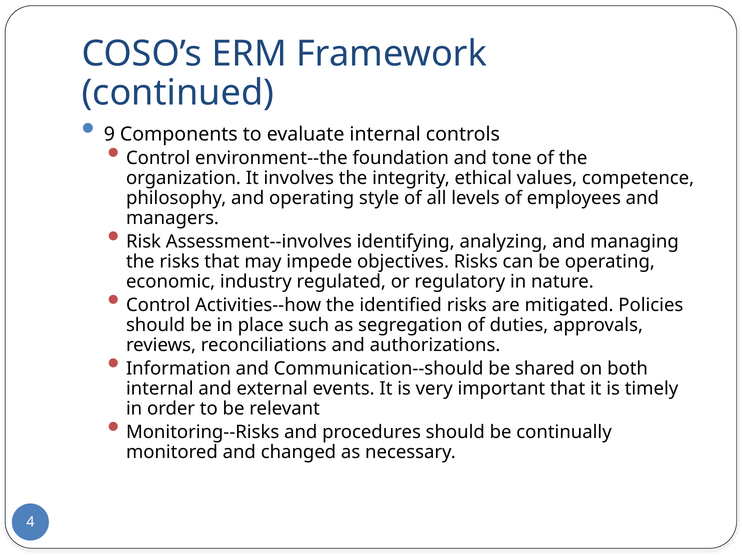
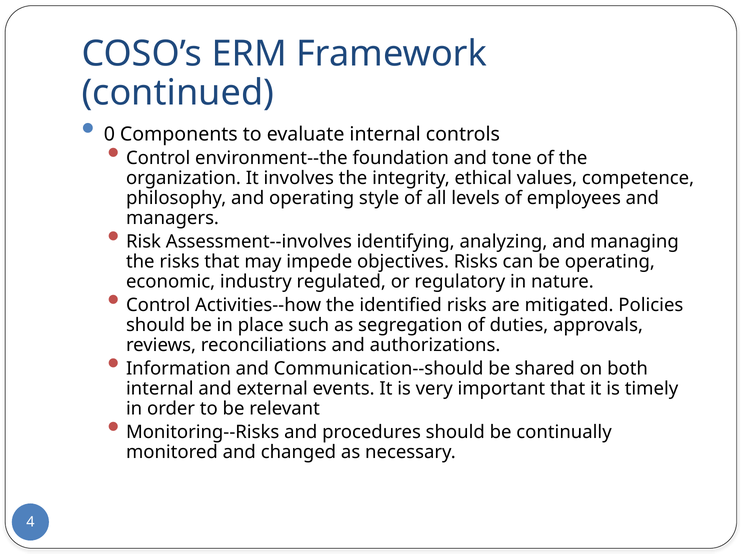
9: 9 -> 0
